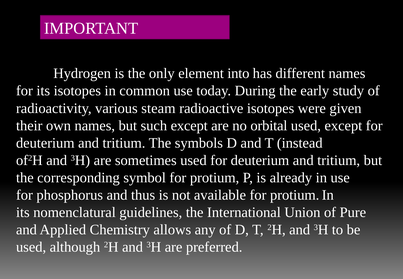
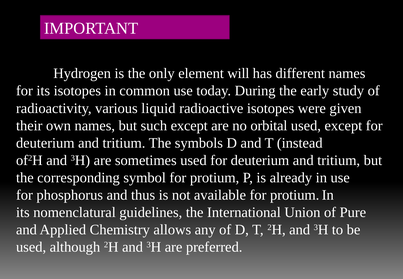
into: into -> will
steam: steam -> liquid
